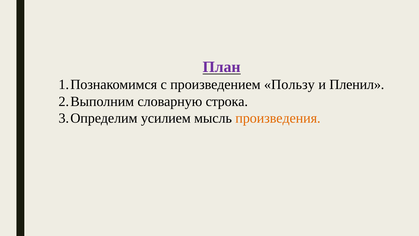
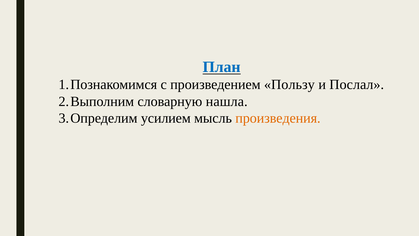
План colour: purple -> blue
Пленил: Пленил -> Послал
строка: строка -> нашла
